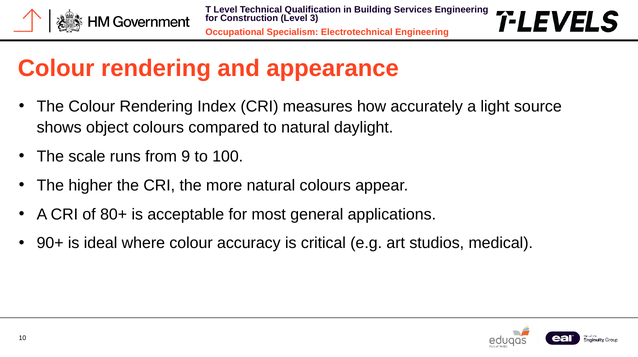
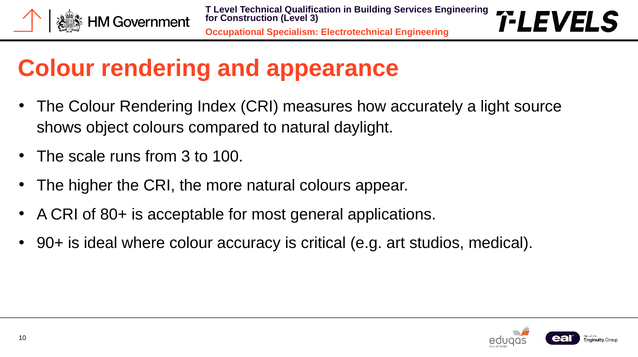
from 9: 9 -> 3
